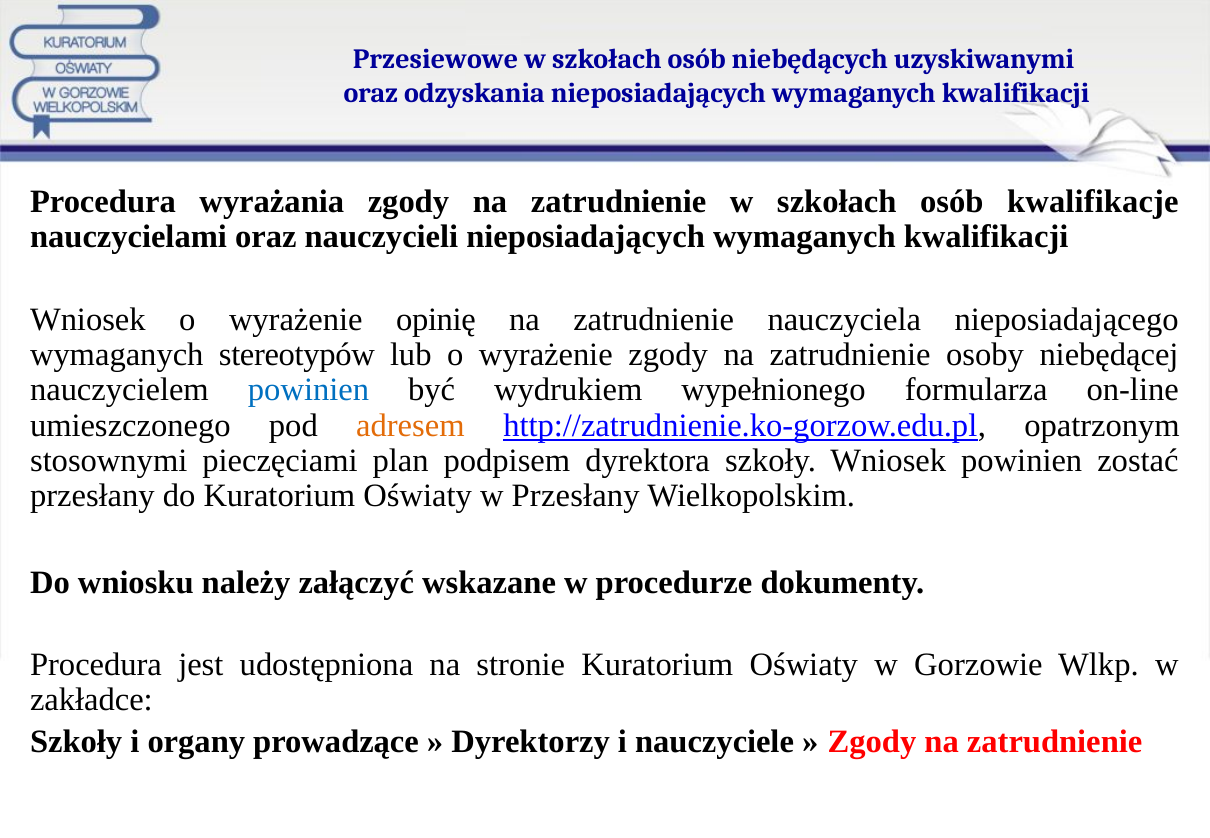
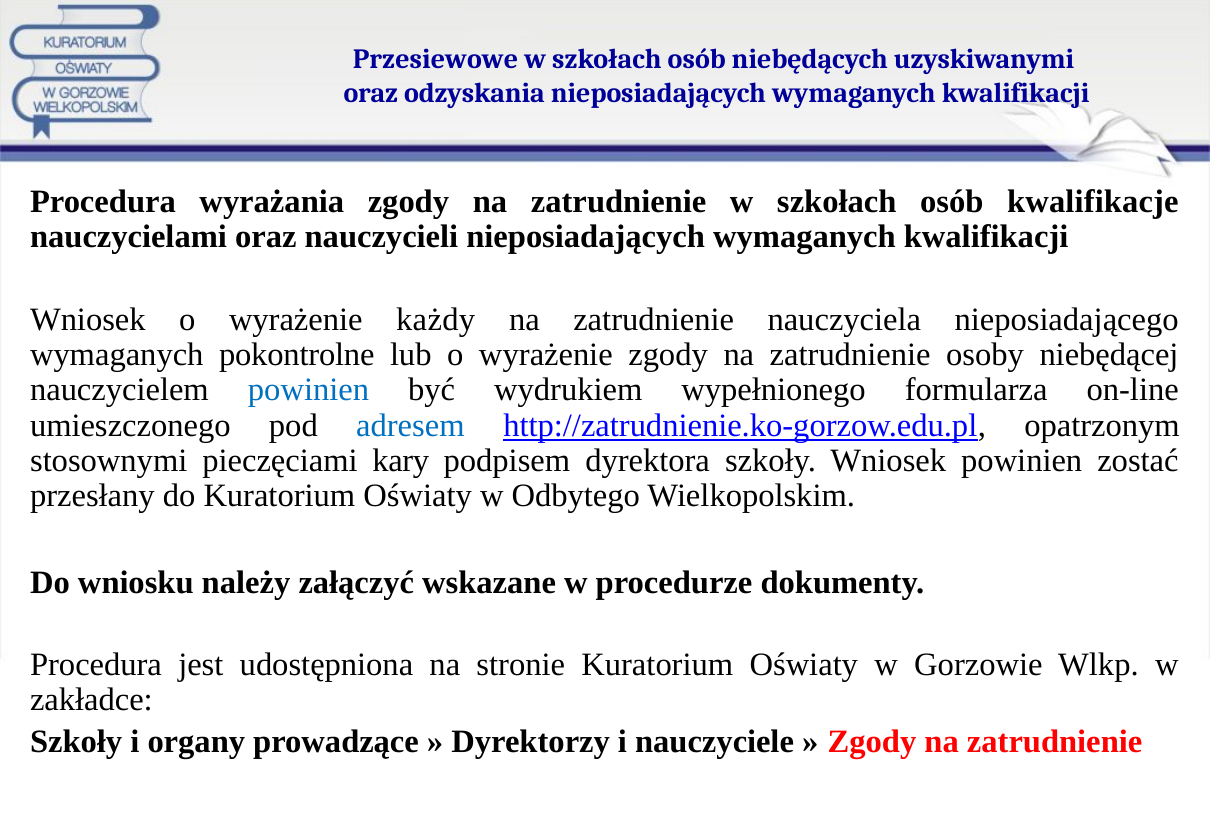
opinię: opinię -> każdy
stereotypów: stereotypów -> pokontrolne
adresem colour: orange -> blue
plan: plan -> kary
w Przesłany: Przesłany -> Odbytego
